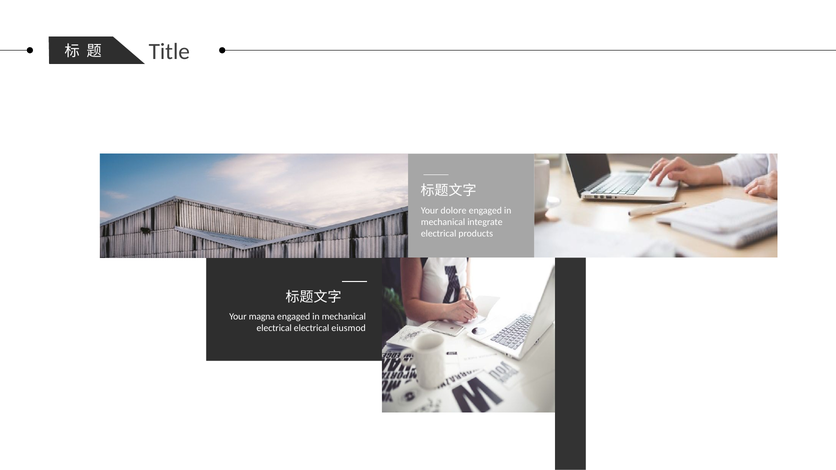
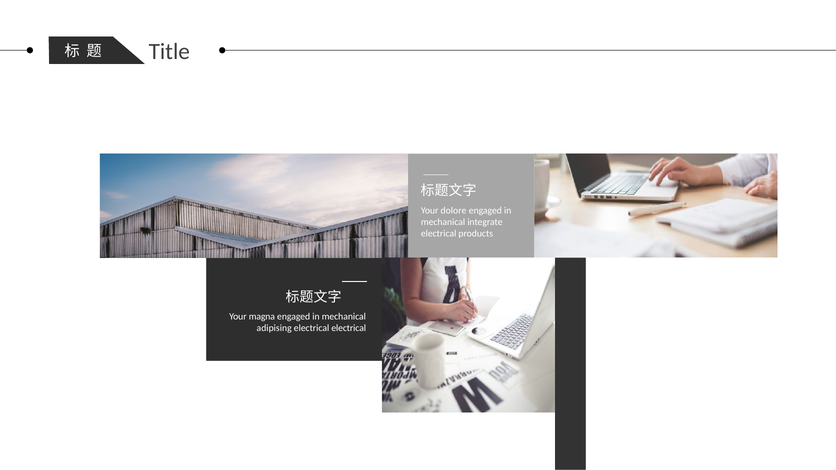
electrical at (274, 328): electrical -> adipising
electrical eiusmod: eiusmod -> electrical
